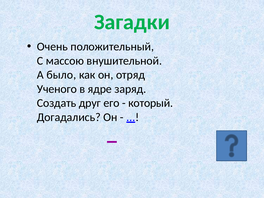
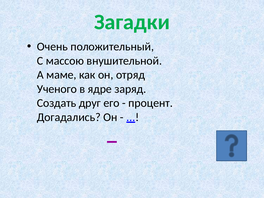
было: было -> маме
который: который -> процент
